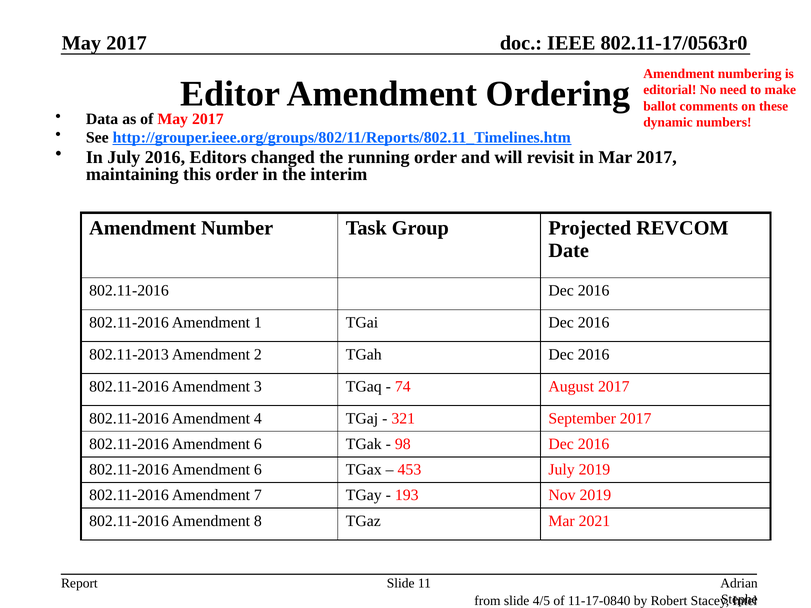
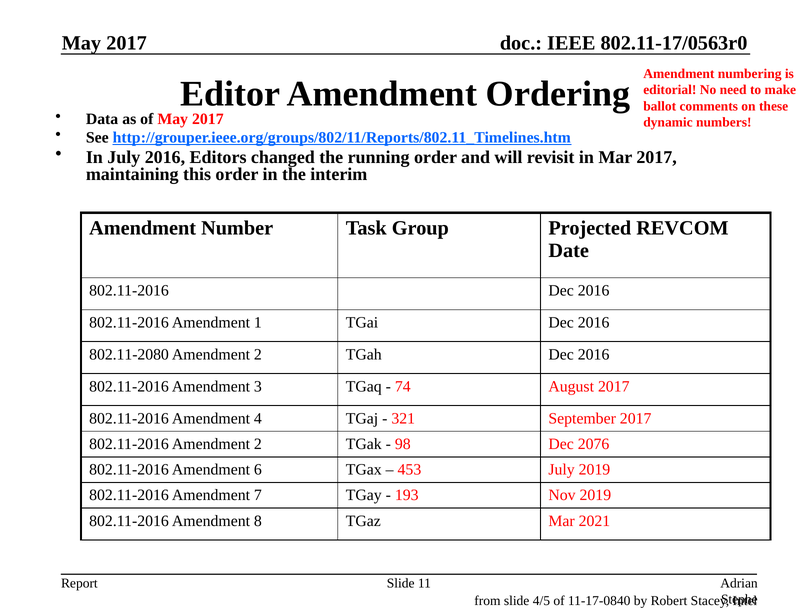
802.11-2013: 802.11-2013 -> 802.11-2080
6 at (258, 444): 6 -> 2
98 Dec 2016: 2016 -> 2076
